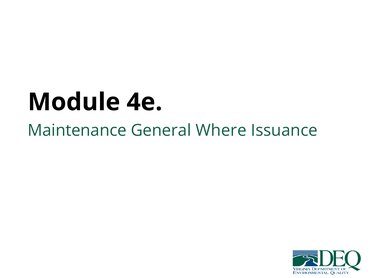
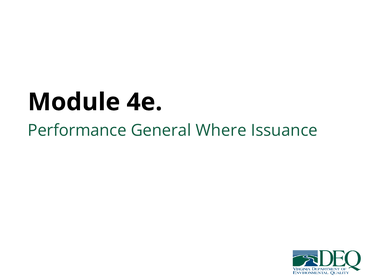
Maintenance: Maintenance -> Performance
